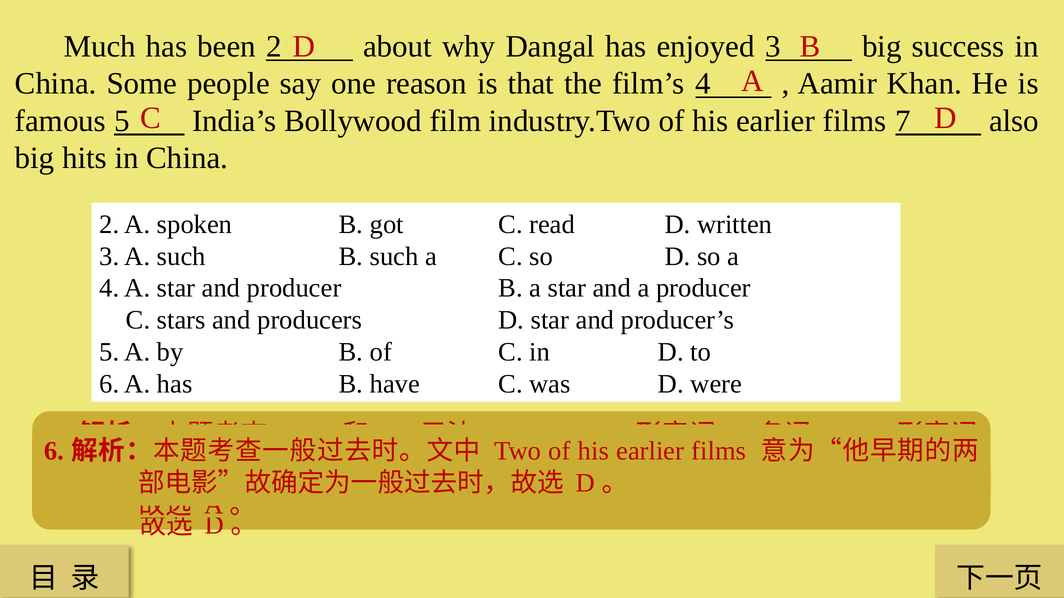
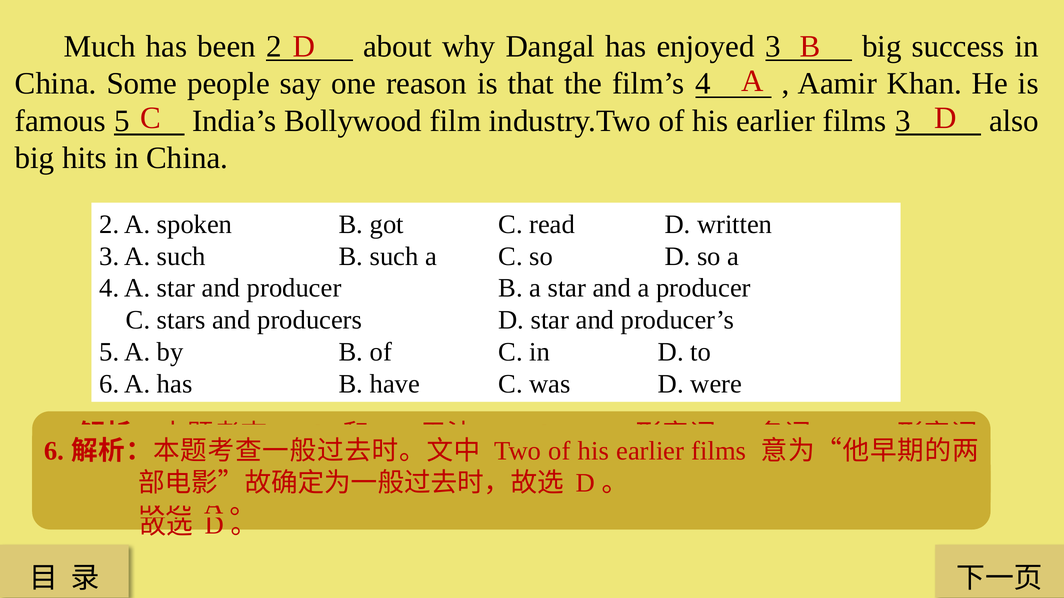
films 7: 7 -> 3
